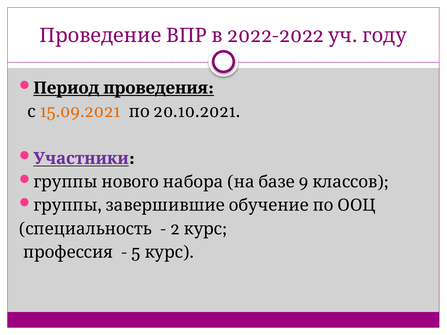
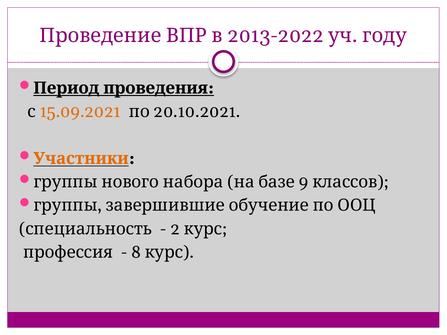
2022-2022: 2022-2022 -> 2013-2022
Участники colour: purple -> orange
5: 5 -> 8
